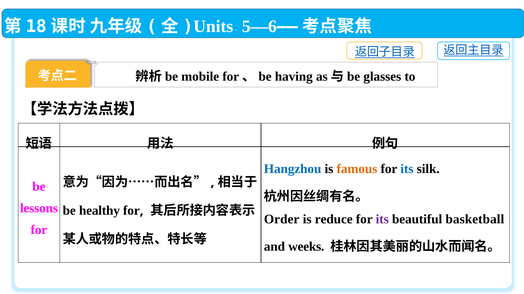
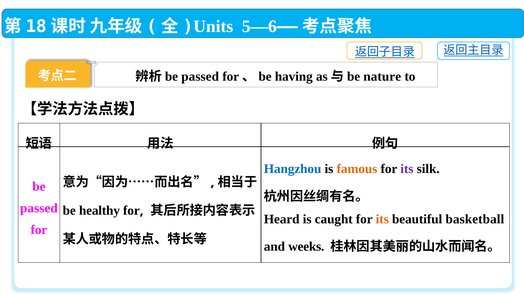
mobile at (200, 77): mobile -> passed
glasses: glasses -> nature
its at (407, 169) colour: blue -> purple
lessons at (39, 209): lessons -> passed
Order: Order -> Heard
reduce: reduce -> caught
its at (382, 220) colour: purple -> orange
